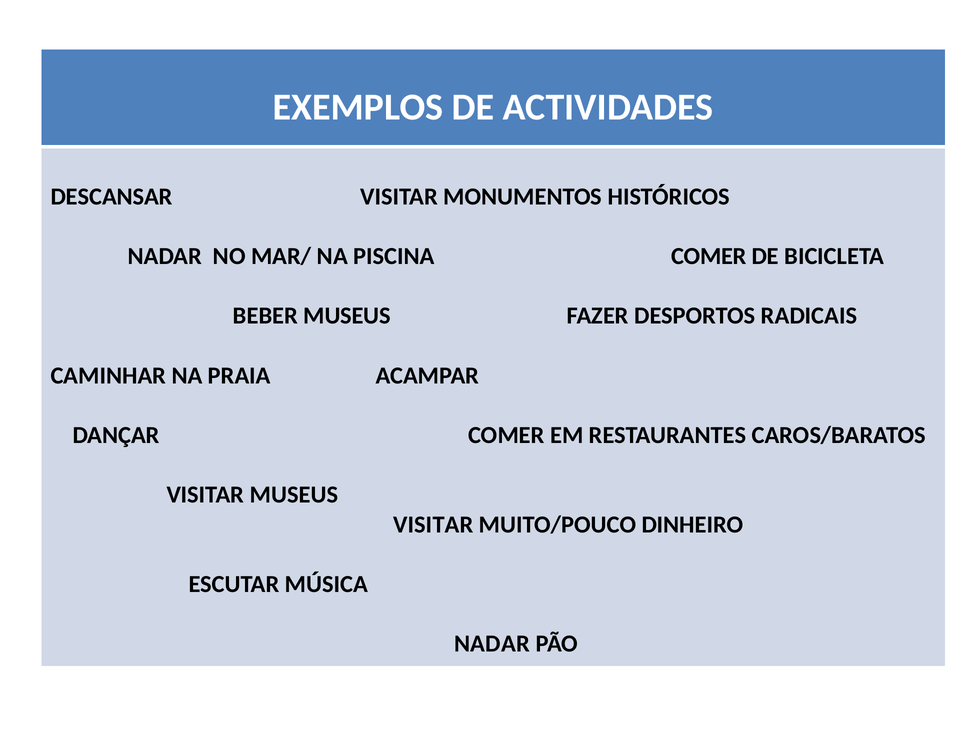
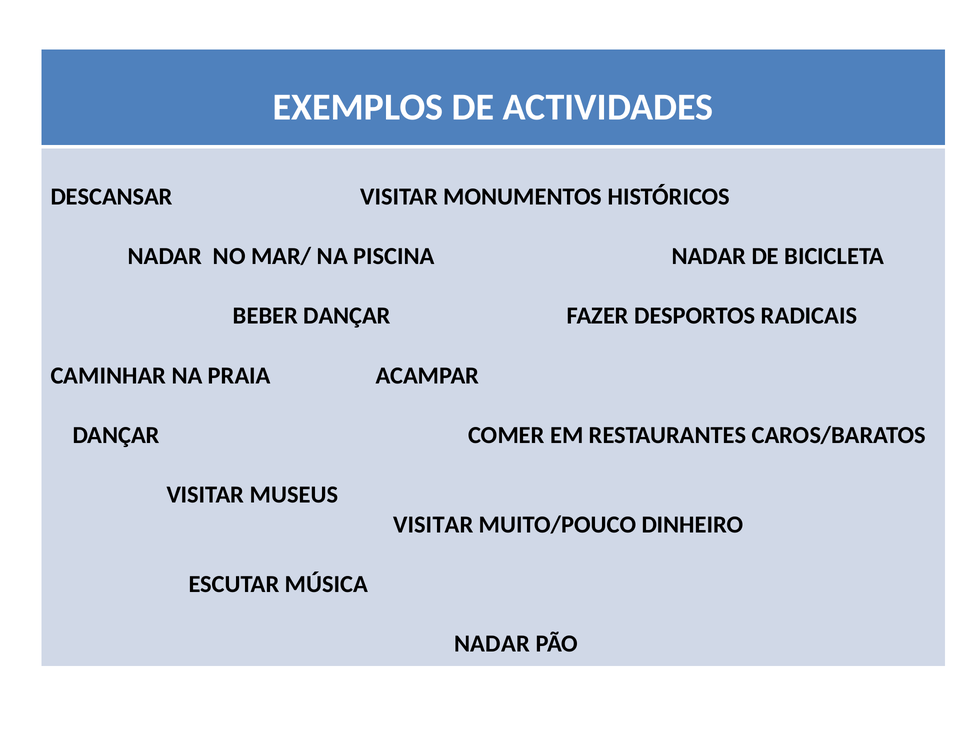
PISCINA COMER: COMER -> NADAR
BEBER MUSEUS: MUSEUS -> DANÇAR
